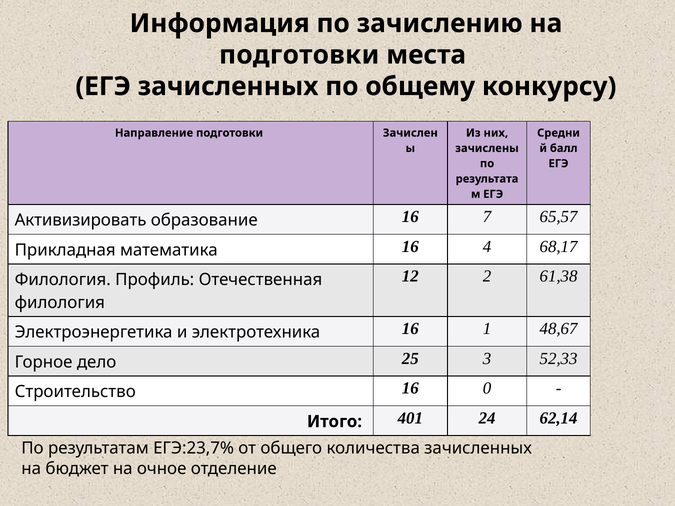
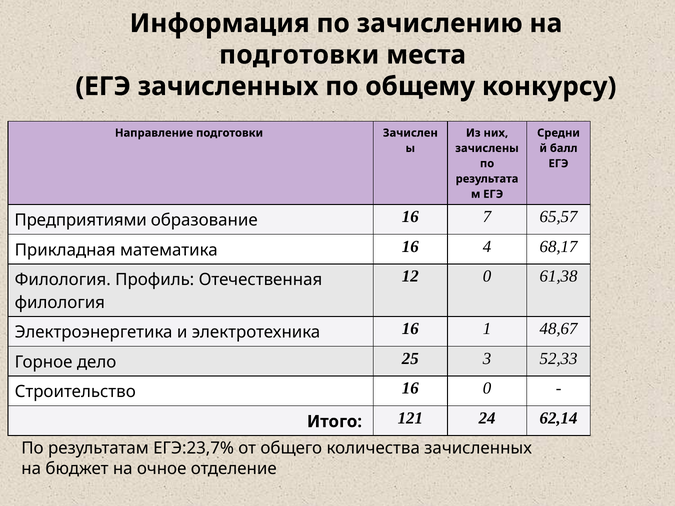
Активизировать: Активизировать -> Предприятиями
12 2: 2 -> 0
401: 401 -> 121
